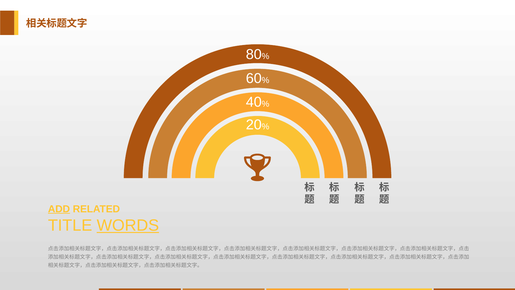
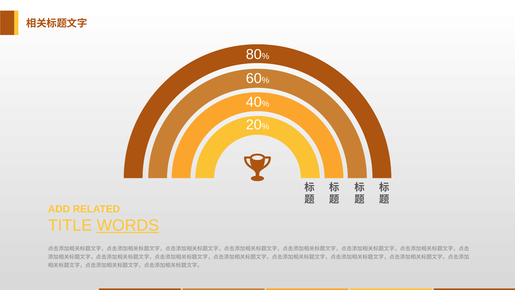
ADD underline: present -> none
